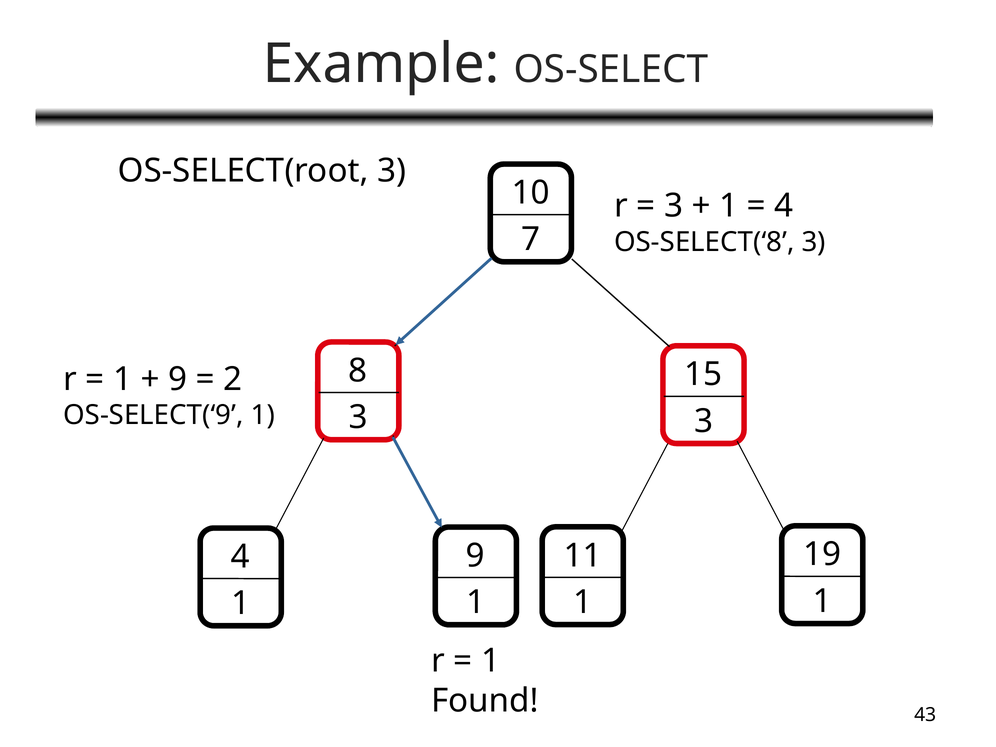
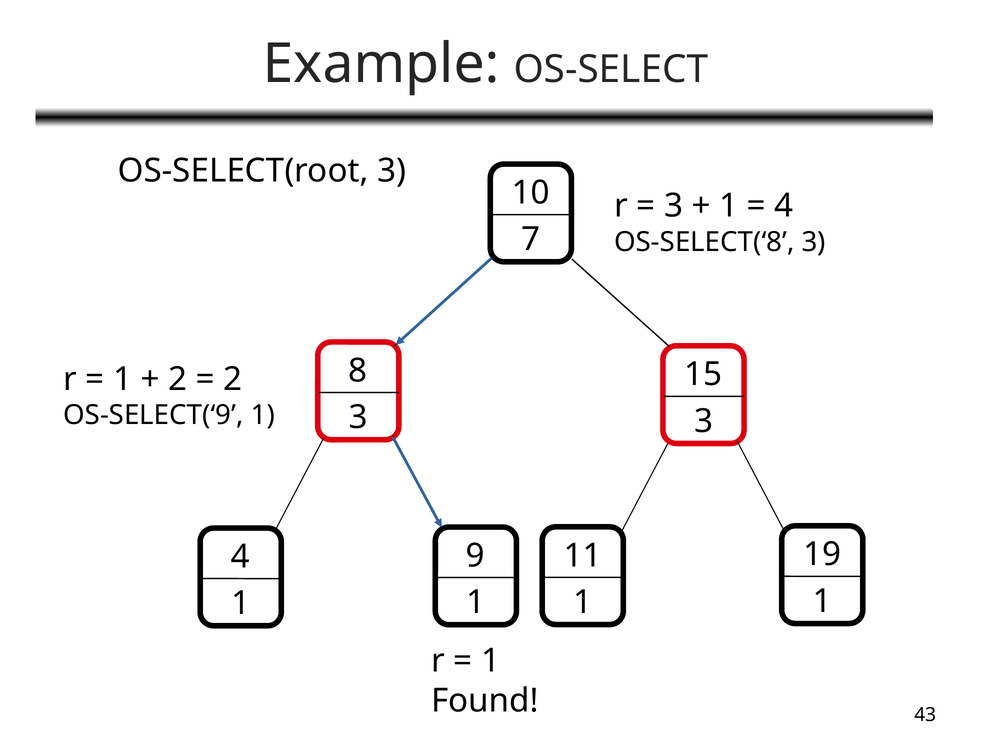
9 at (178, 379): 9 -> 2
